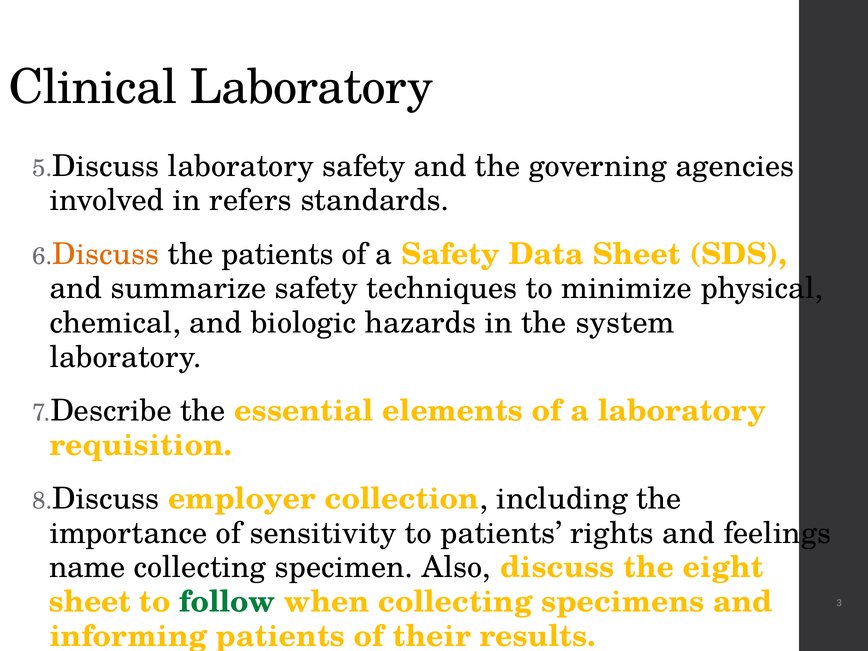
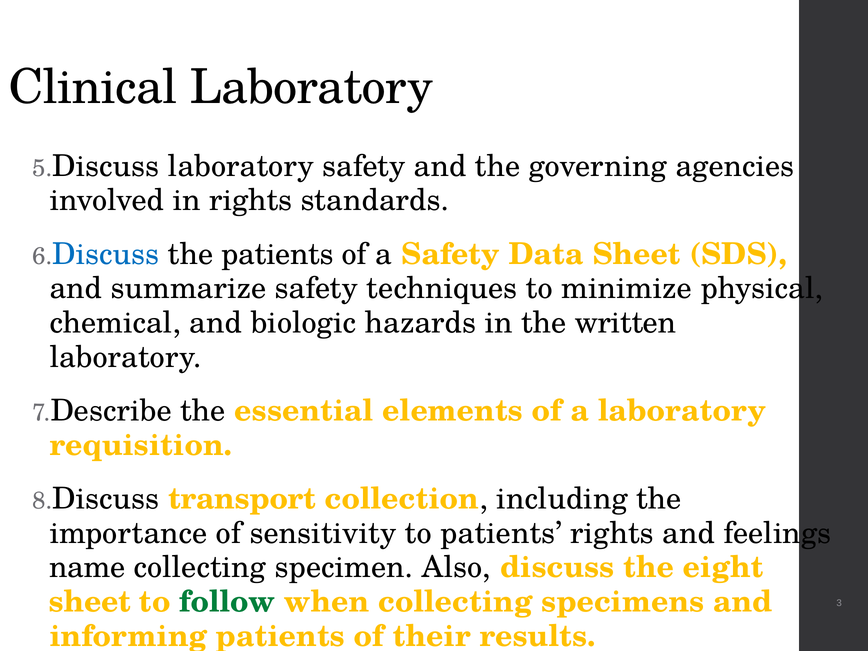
in refers: refers -> rights
Discuss at (106, 254) colour: orange -> blue
system: system -> written
employer: employer -> transport
